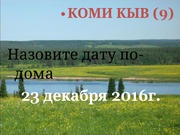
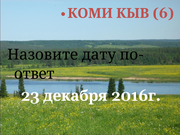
9: 9 -> 6
дома: дома -> ответ
